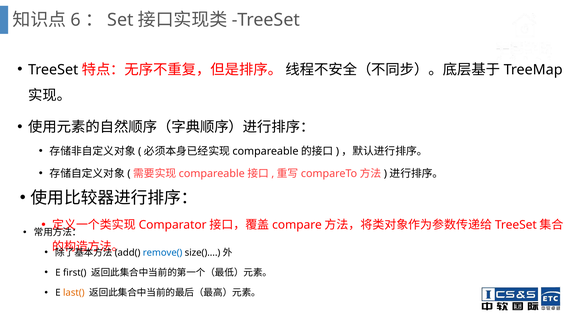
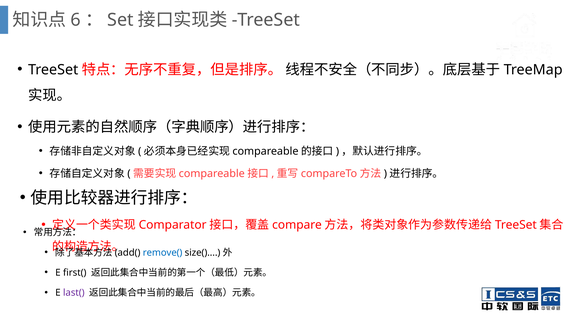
last( colour: orange -> purple
